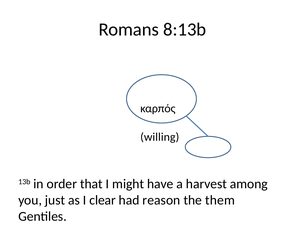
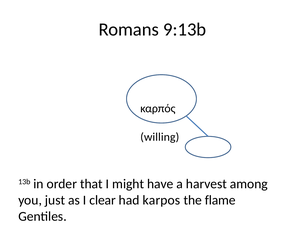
8:13b: 8:13b -> 9:13b
reason: reason -> karpos
them: them -> flame
